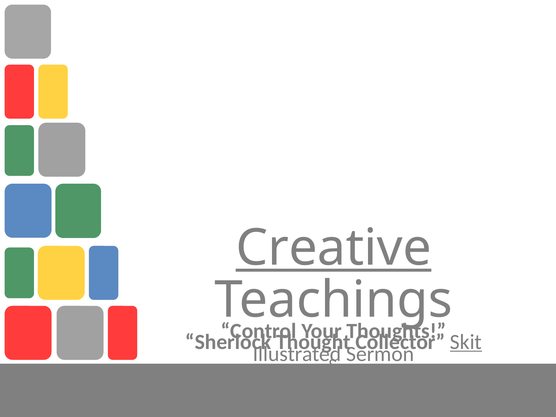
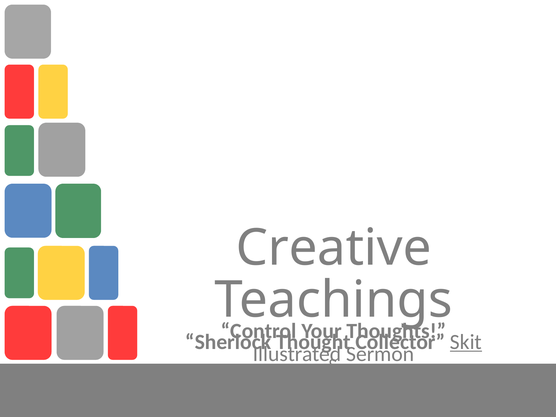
Creative underline: present -> none
